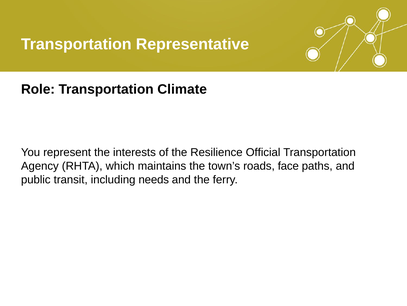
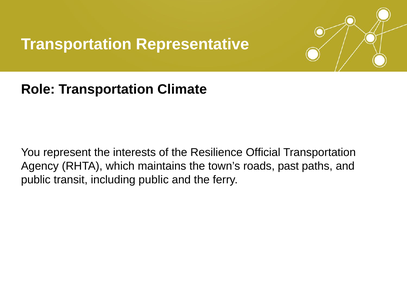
face: face -> past
including needs: needs -> public
